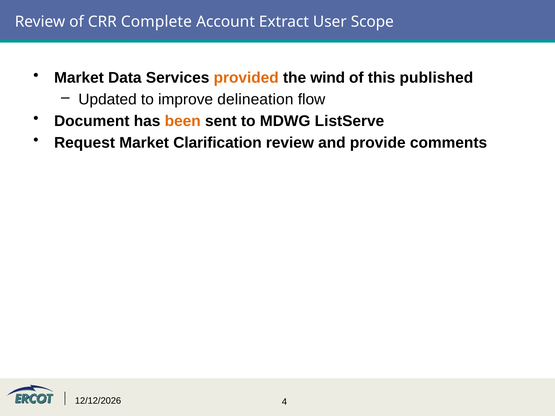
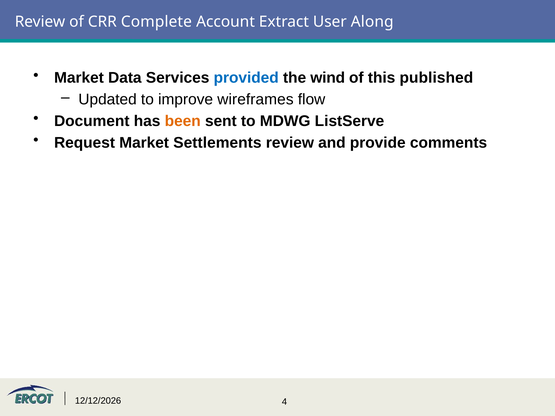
Scope: Scope -> Along
provided colour: orange -> blue
delineation: delineation -> wireframes
Clarification: Clarification -> Settlements
